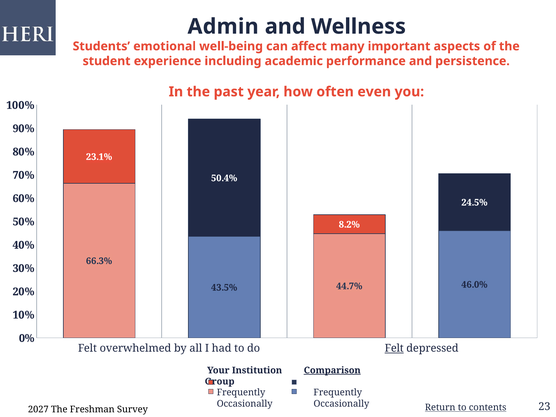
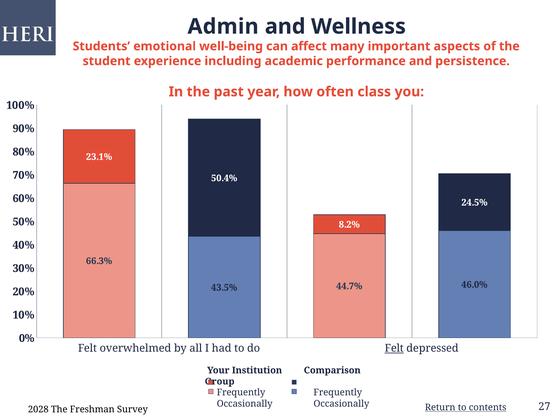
even: even -> class
Comparison underline: present -> none
2027: 2027 -> 2028
23: 23 -> 27
